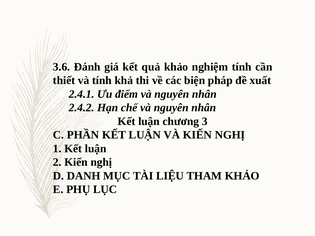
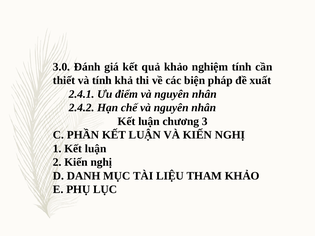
3.6: 3.6 -> 3.0
